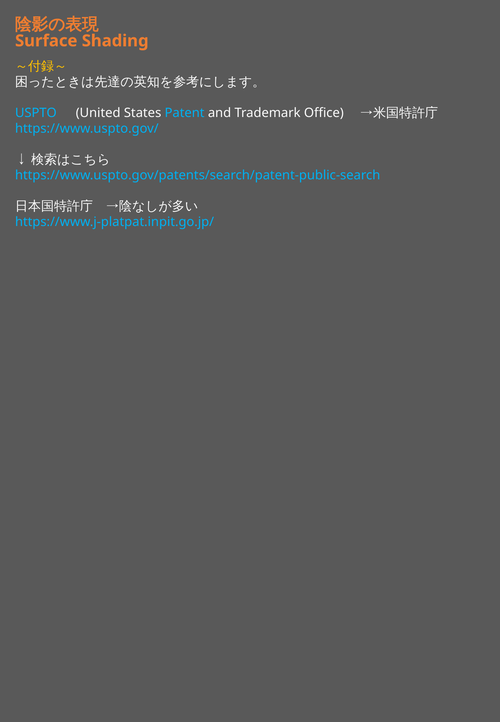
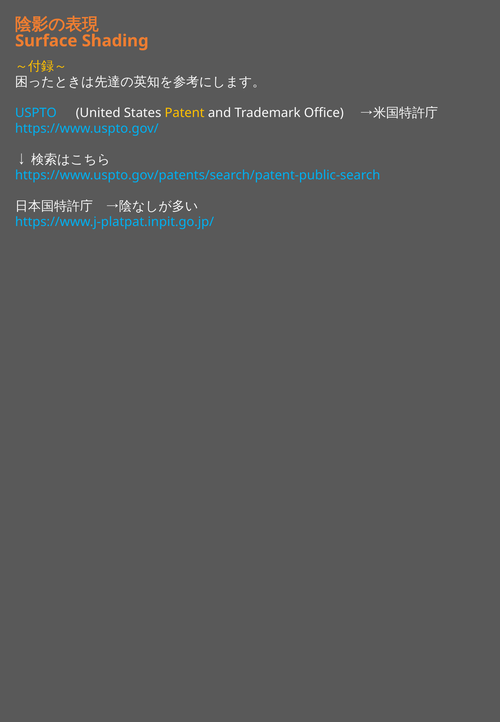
Patent colour: light blue -> yellow
